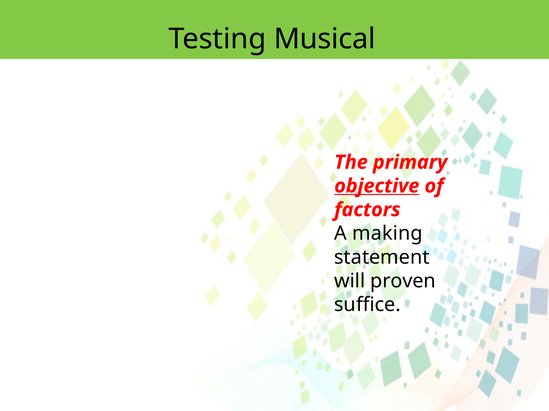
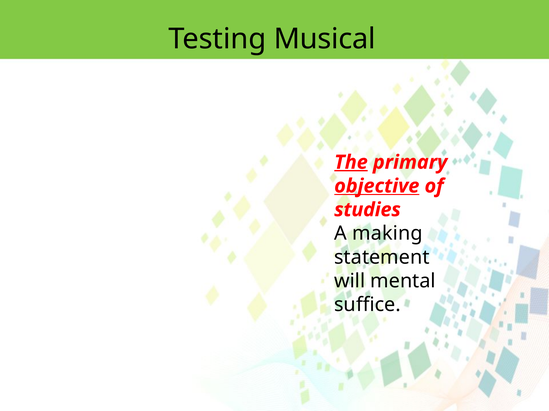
The underline: none -> present
factors: factors -> studies
proven: proven -> mental
